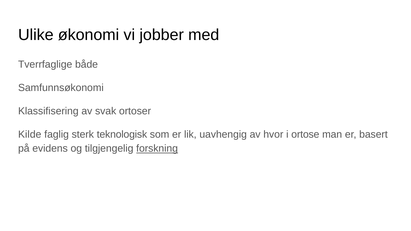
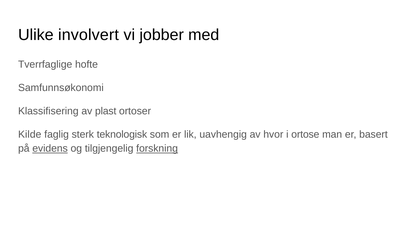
økonomi: økonomi -> involvert
både: både -> hofte
svak: svak -> plast
evidens underline: none -> present
